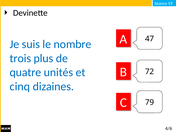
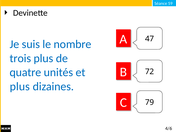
cinq at (20, 86): cinq -> plus
